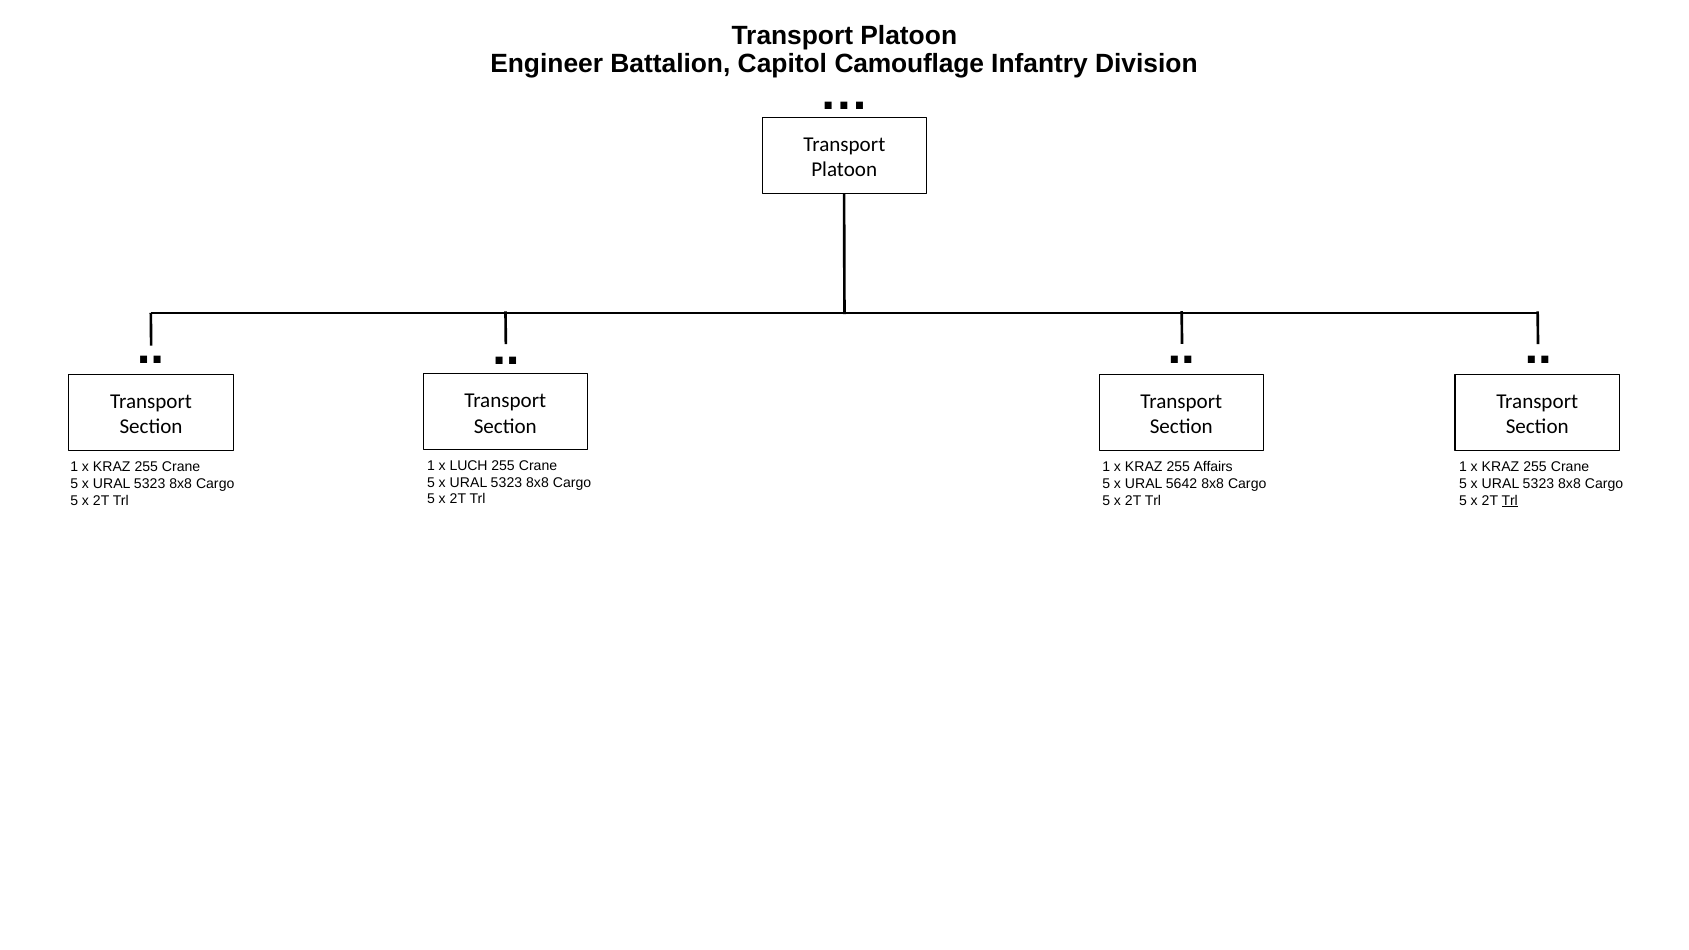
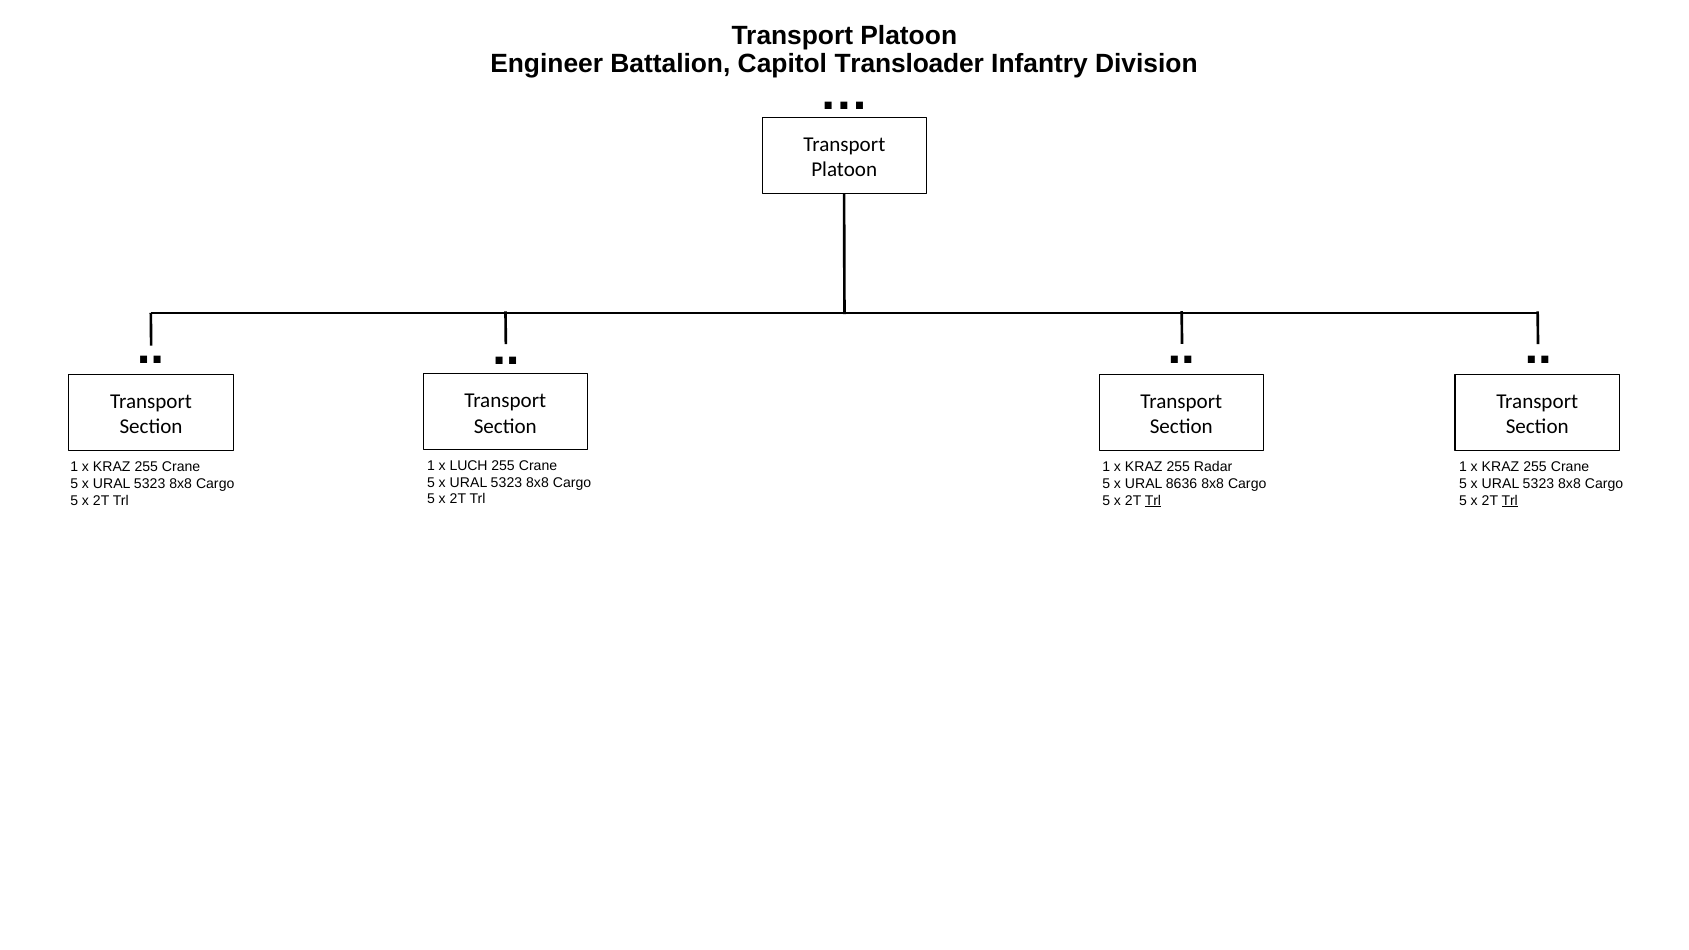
Camouflage: Camouflage -> Transloader
Affairs: Affairs -> Radar
5642: 5642 -> 8636
Trl at (1153, 501) underline: none -> present
